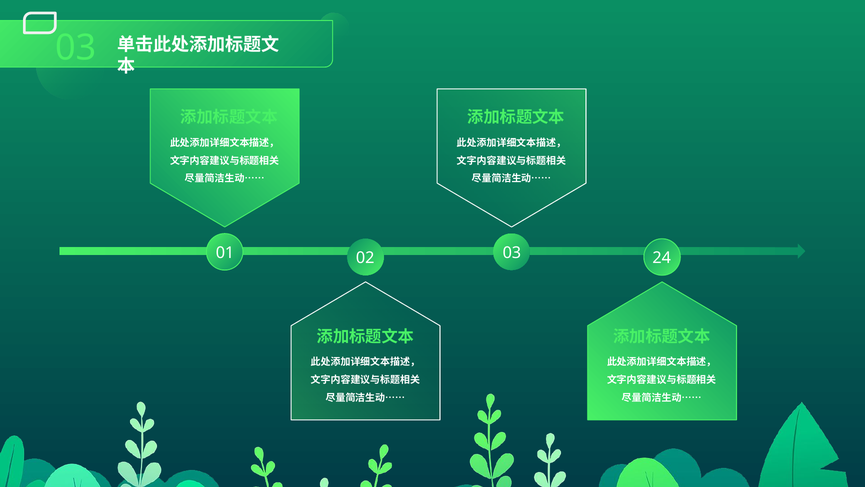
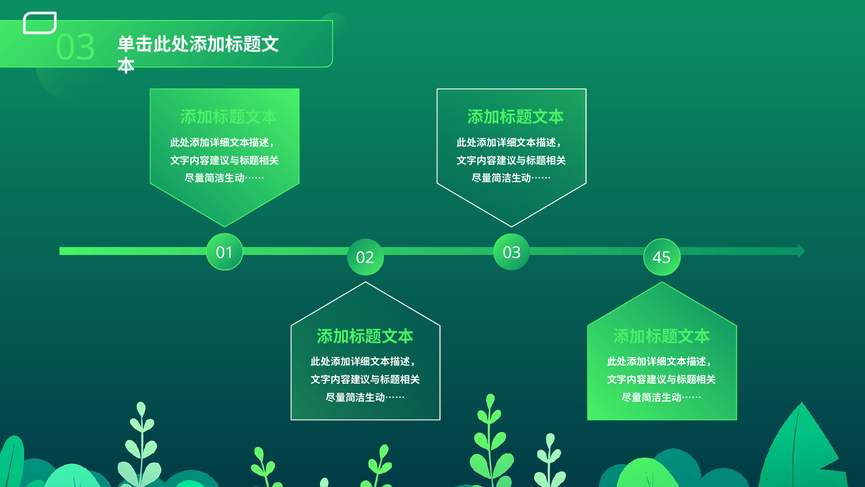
24: 24 -> 45
